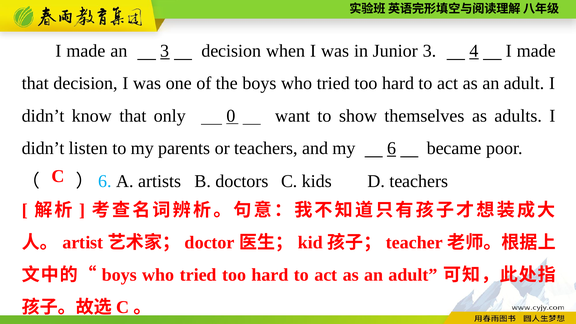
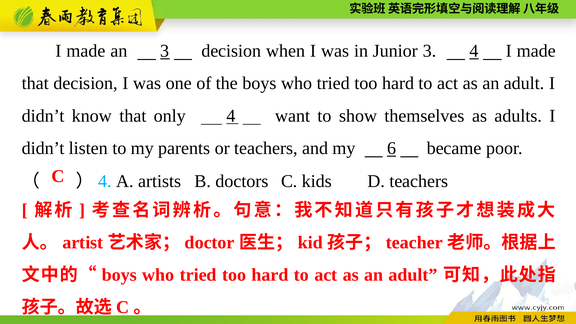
only 0: 0 -> 4
6 at (105, 181): 6 -> 4
